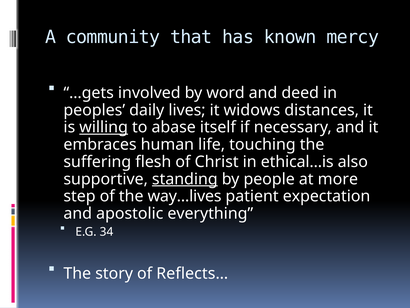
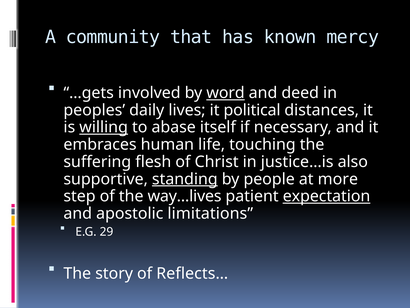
word underline: none -> present
widows: widows -> political
ethical…is: ethical…is -> justice…is
expectation underline: none -> present
everything: everything -> limitations
34: 34 -> 29
